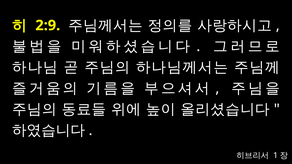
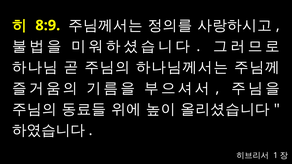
2:9: 2:9 -> 8:9
